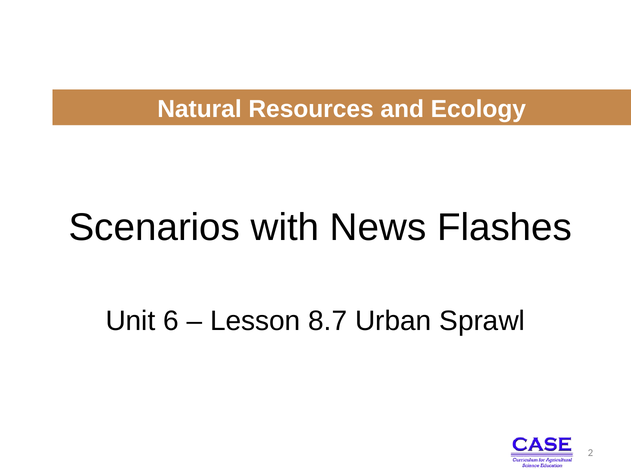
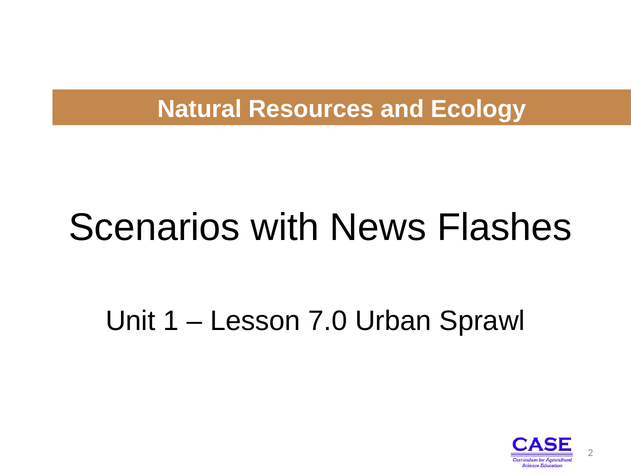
6: 6 -> 1
8.7: 8.7 -> 7.0
